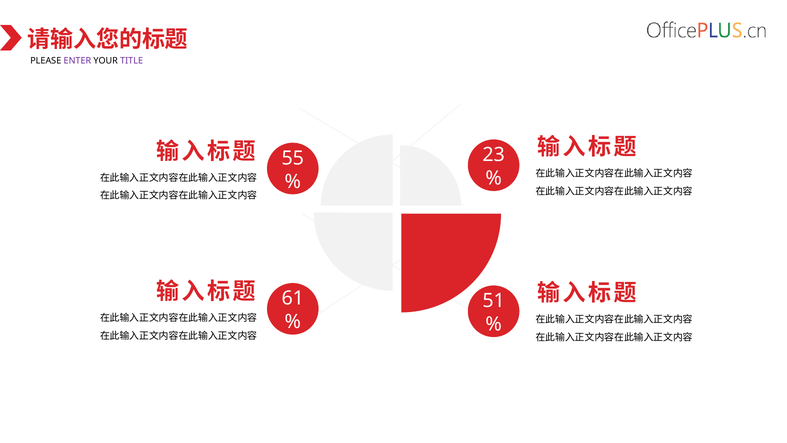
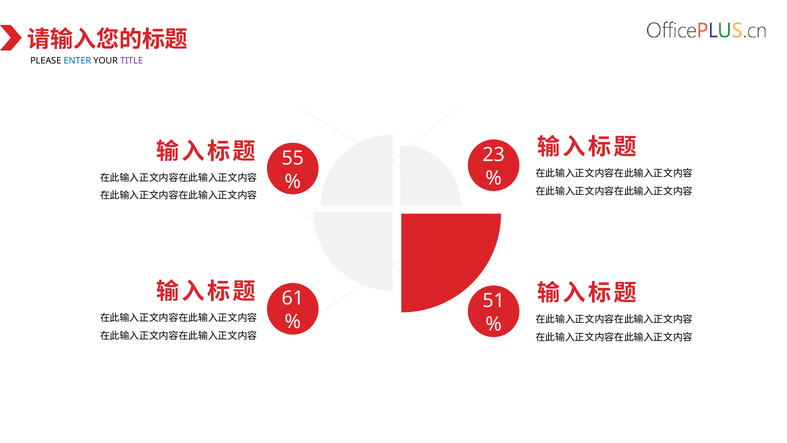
ENTER colour: purple -> blue
